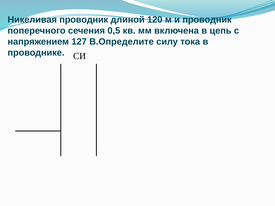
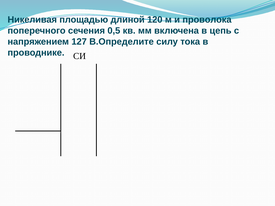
Никеливая проводник: проводник -> площадью
и проводник: проводник -> проволока
